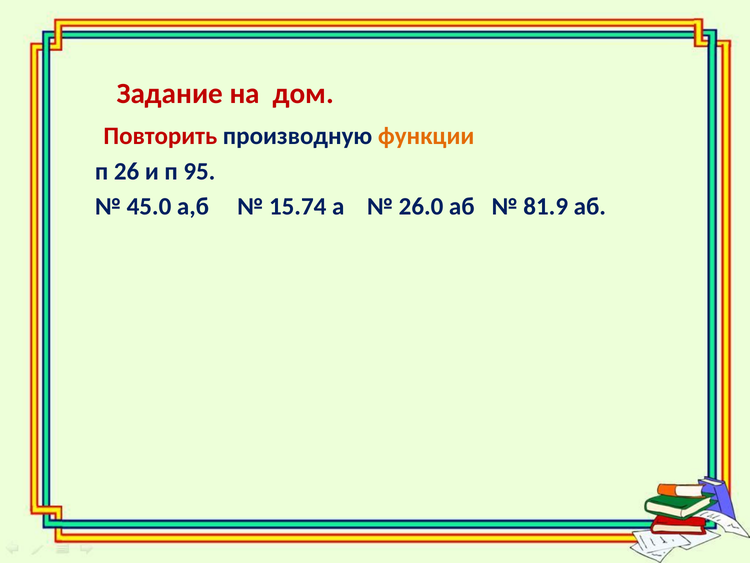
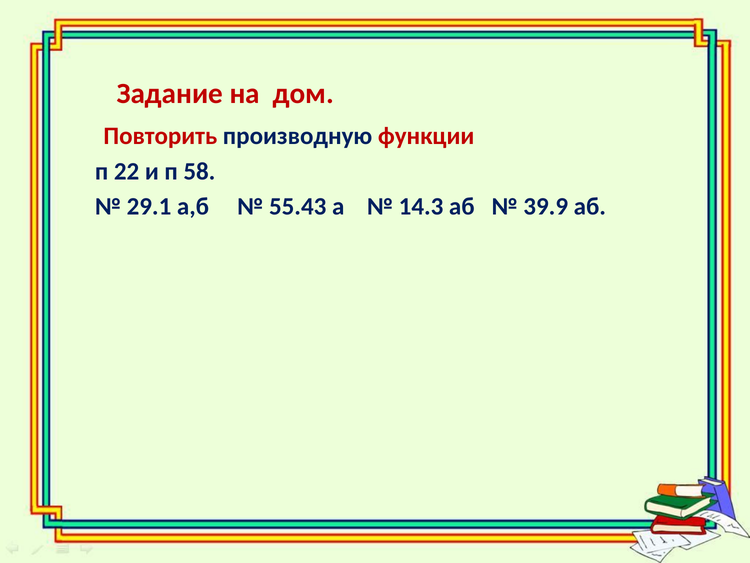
функции colour: orange -> red
26: 26 -> 22
95: 95 -> 58
45.0: 45.0 -> 29.1
15.74: 15.74 -> 55.43
26.0: 26.0 -> 14.3
81.9: 81.9 -> 39.9
